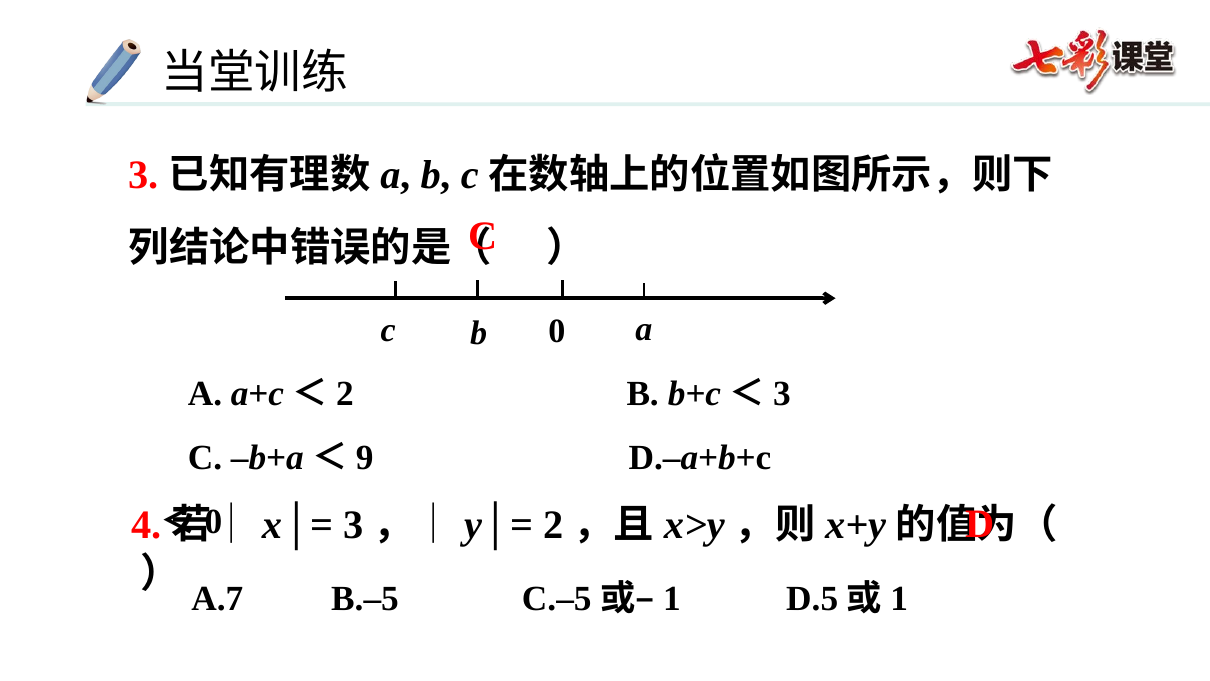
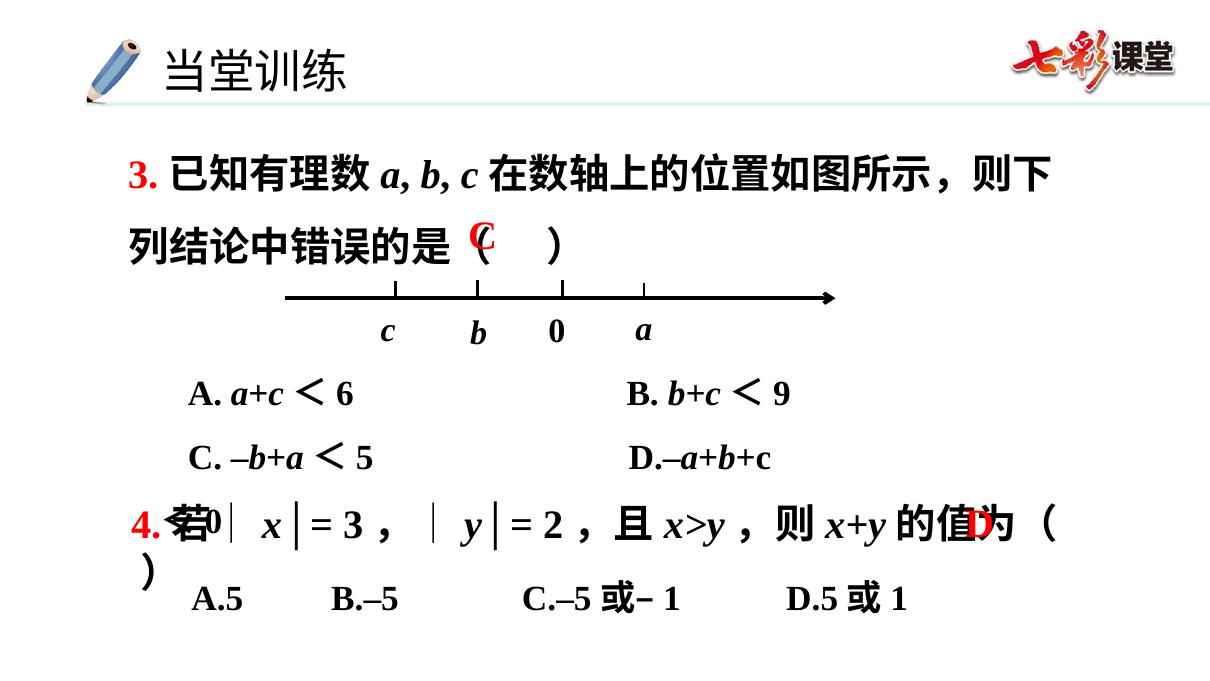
2 at (345, 394): 2 -> 6
3 at (782, 394): 3 -> 9
9: 9 -> 5
A.7: A.7 -> A.5
